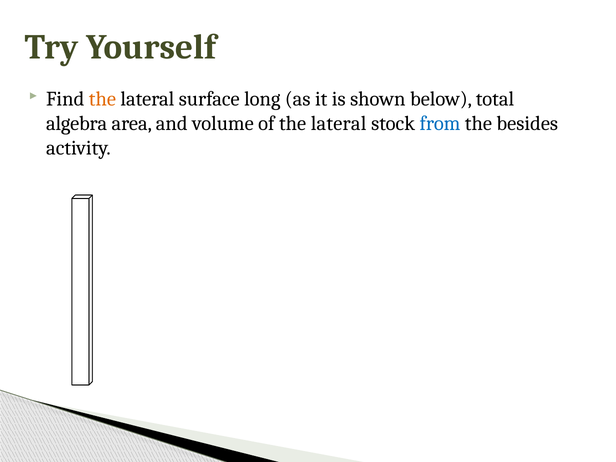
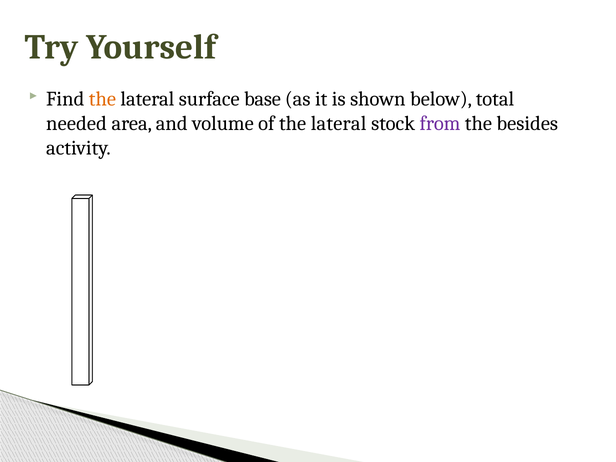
long: long -> base
algebra: algebra -> needed
from colour: blue -> purple
